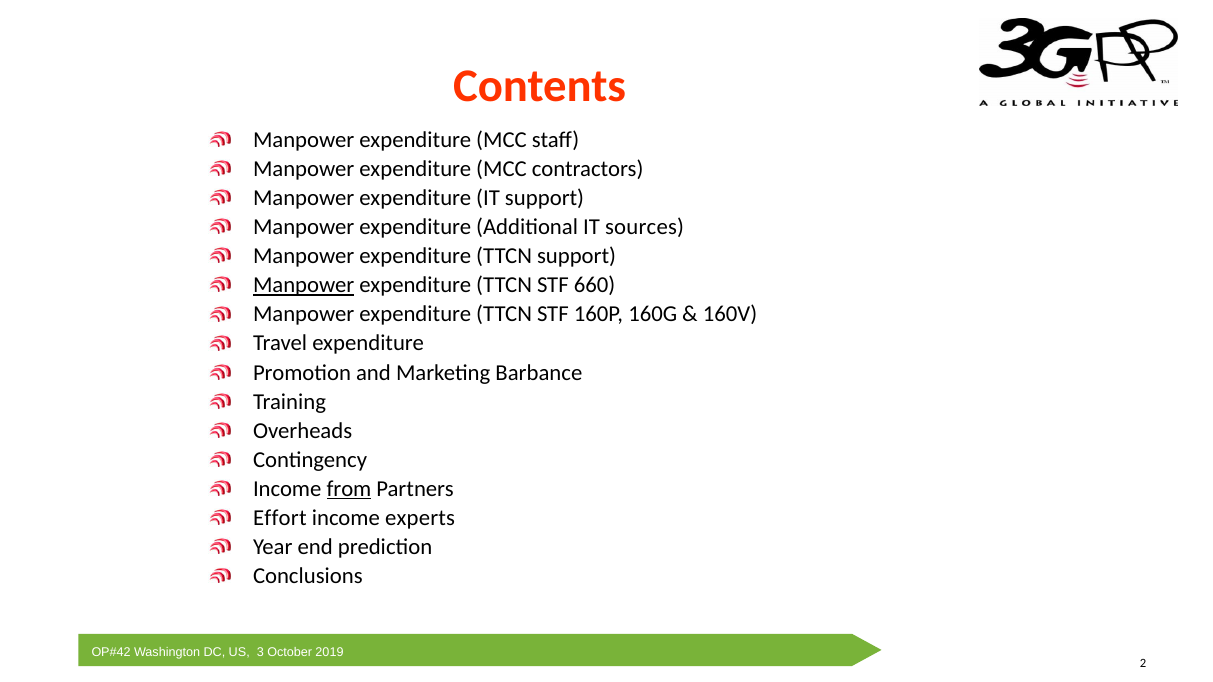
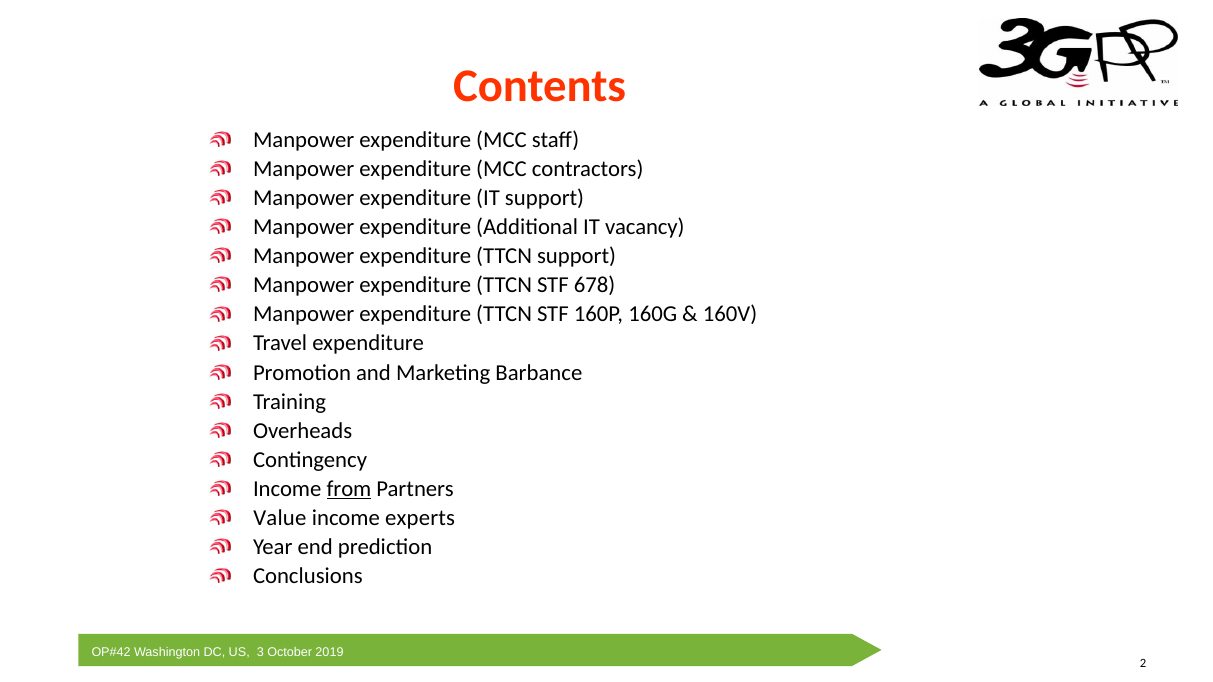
sources: sources -> vacancy
Manpower at (304, 285) underline: present -> none
660: 660 -> 678
Effort: Effort -> Value
